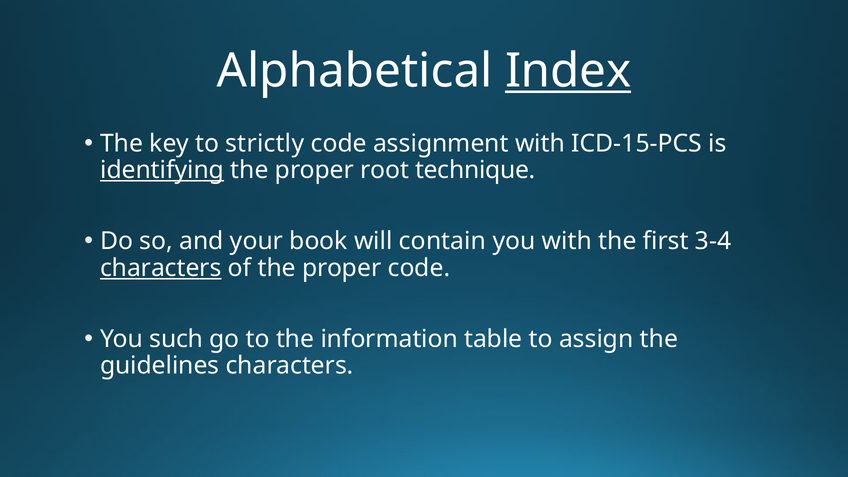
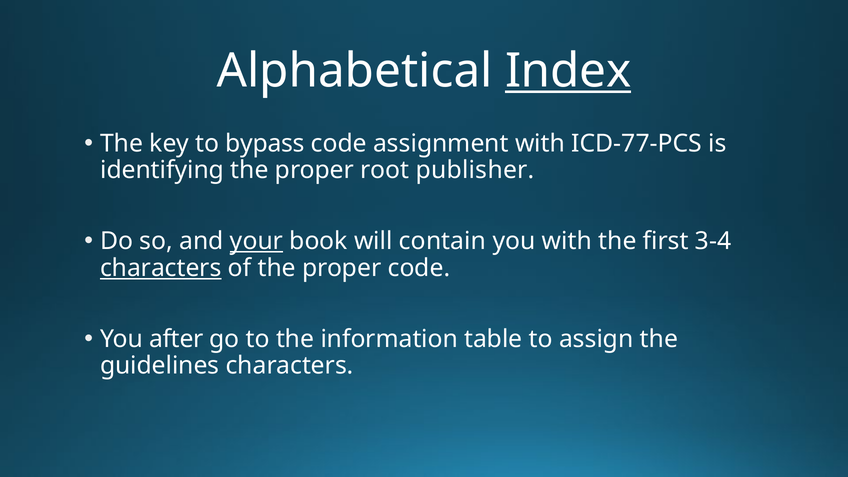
strictly: strictly -> bypass
ICD-15-PCS: ICD-15-PCS -> ICD-77-PCS
identifying underline: present -> none
technique: technique -> publisher
your underline: none -> present
such: such -> after
